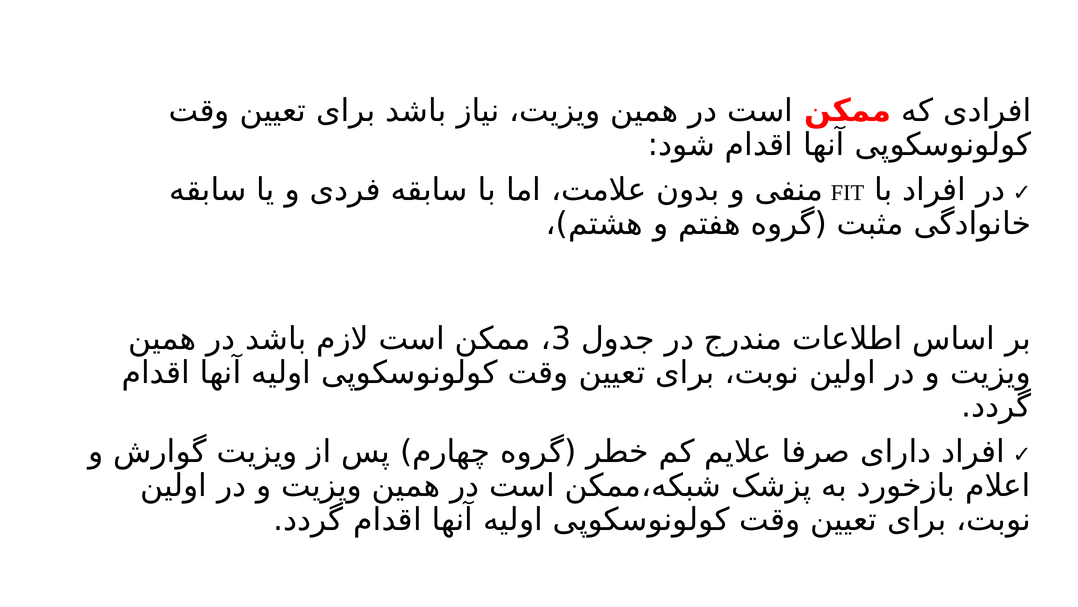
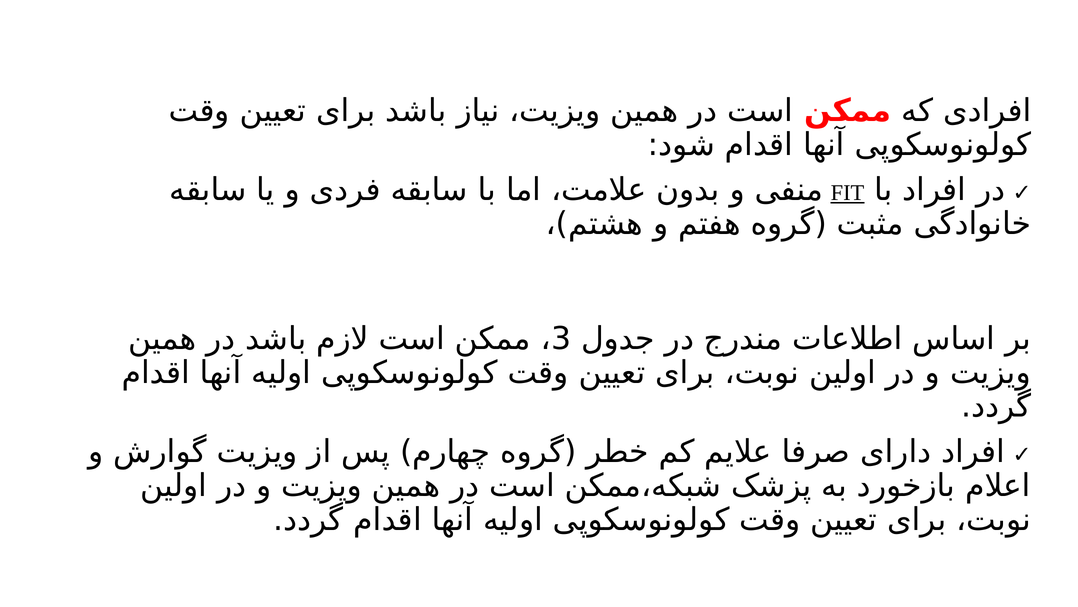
FIT underline: none -> present
